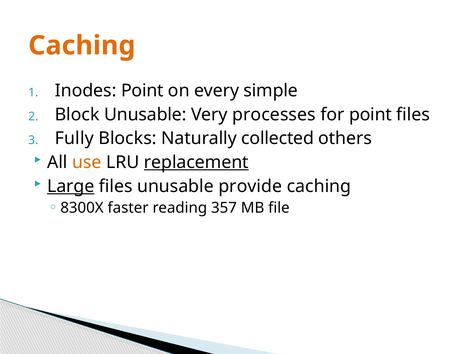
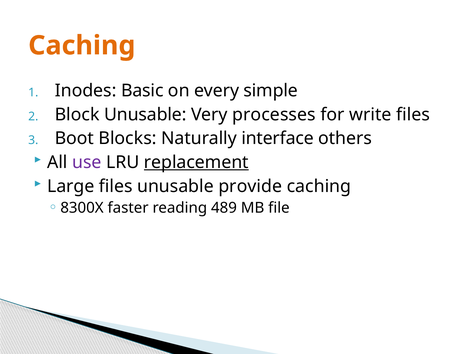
Inodes Point: Point -> Basic
for point: point -> write
Fully: Fully -> Boot
collected: collected -> interface
use colour: orange -> purple
Large underline: present -> none
357: 357 -> 489
